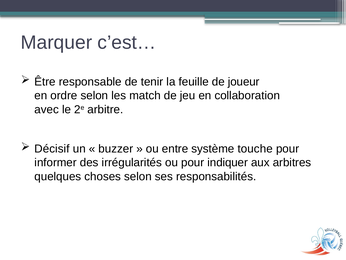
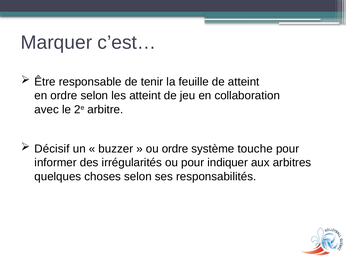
de joueur: joueur -> atteint
les match: match -> atteint
ou entre: entre -> ordre
